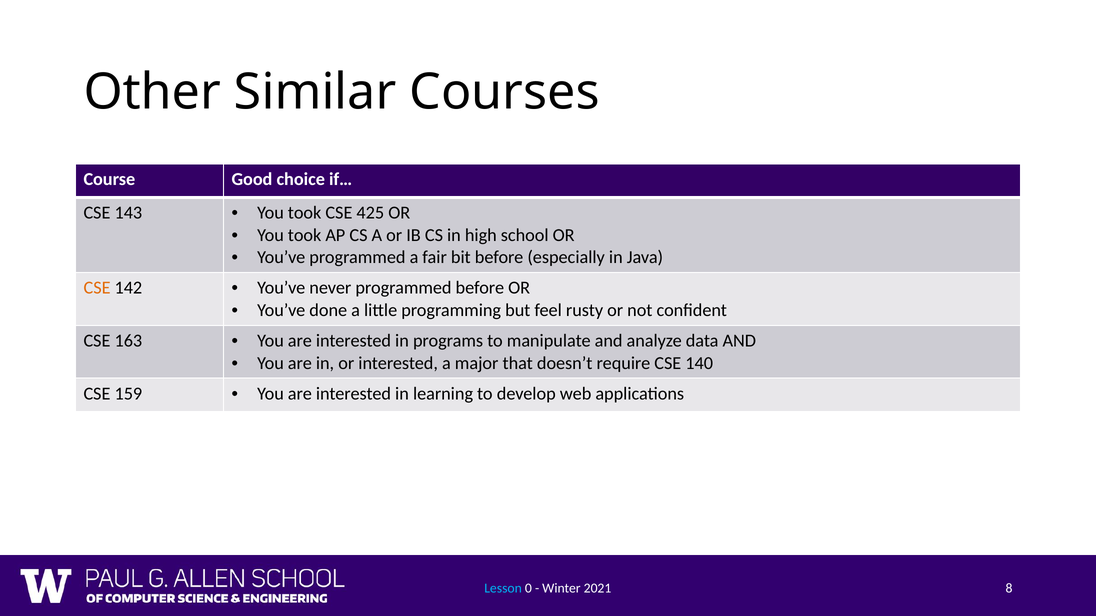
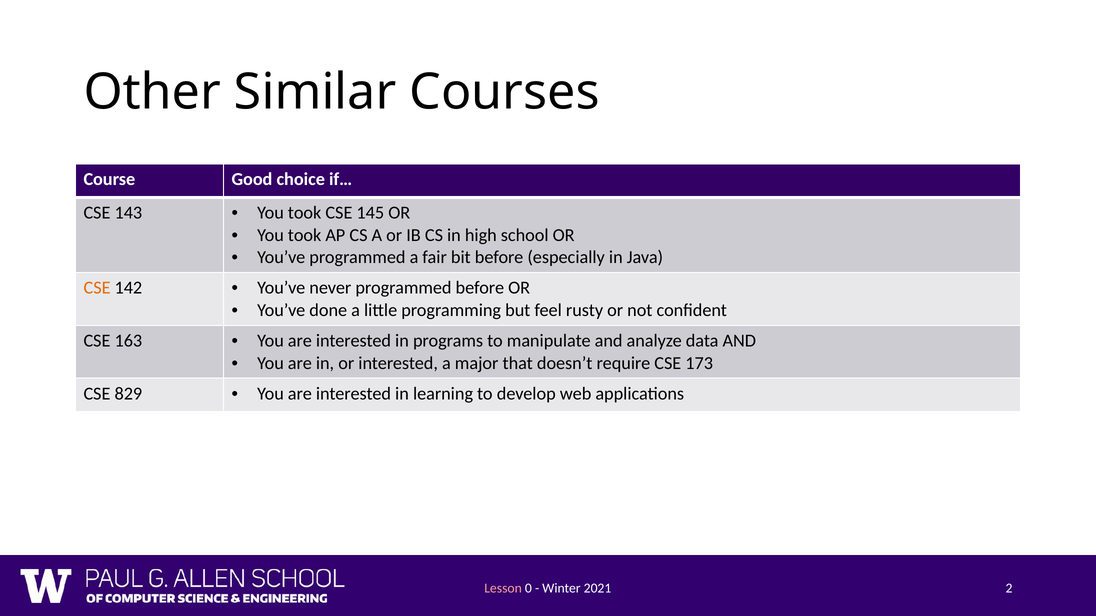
425: 425 -> 145
140: 140 -> 173
159: 159 -> 829
Lesson colour: light blue -> pink
8: 8 -> 2
